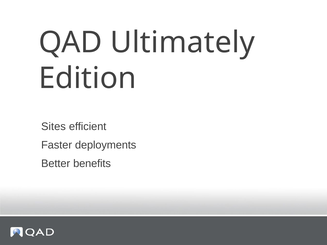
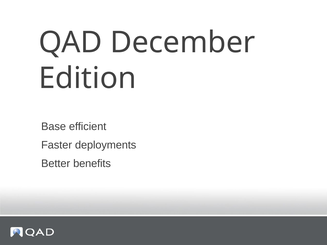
Ultimately: Ultimately -> December
Sites: Sites -> Base
